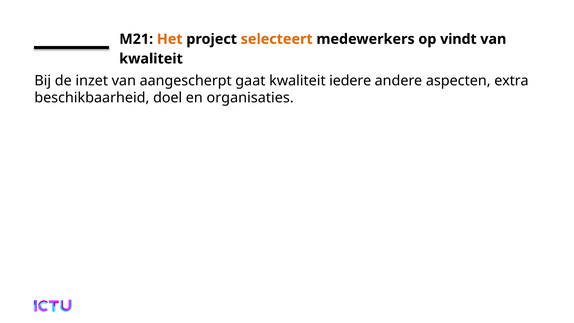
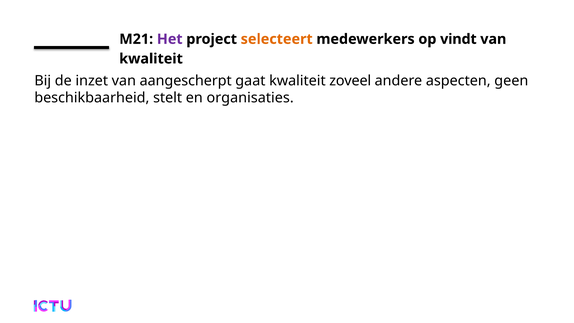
Het colour: orange -> purple
iedere: iedere -> zoveel
extra: extra -> geen
doel: doel -> stelt
